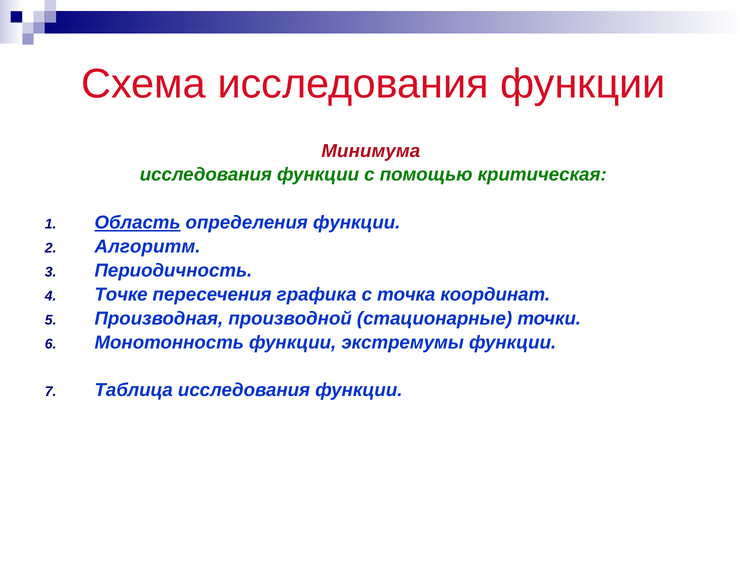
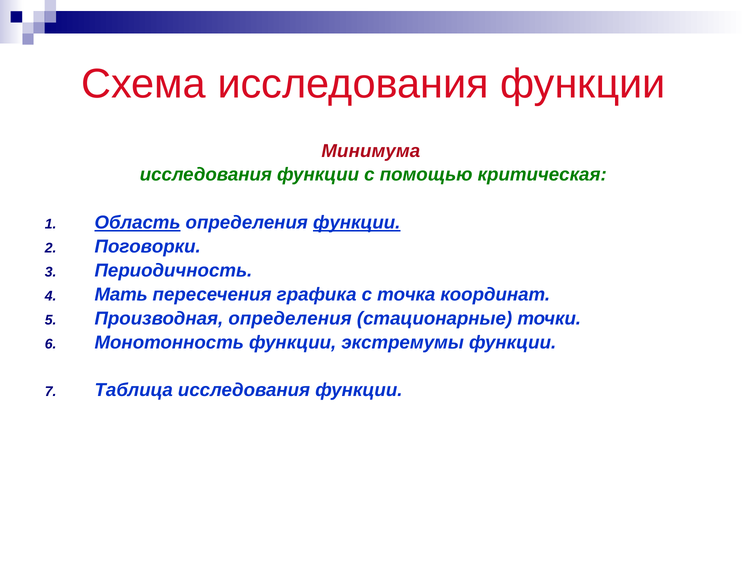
функции at (357, 222) underline: none -> present
Алгоритм: Алгоритм -> Поговорки
Точке: Точке -> Мать
Производная производной: производной -> определения
